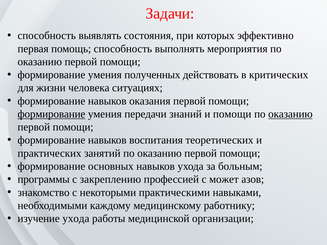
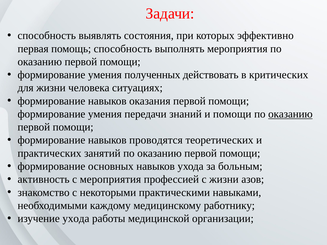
формирование at (51, 114) underline: present -> none
воспитания: воспитания -> проводятся
программы: программы -> активность
с закреплению: закреплению -> мероприятия
с может: может -> жизни
